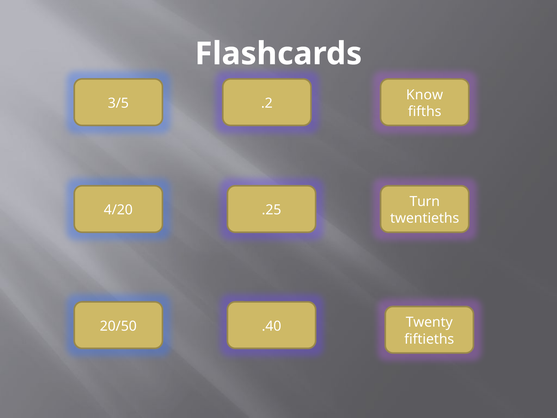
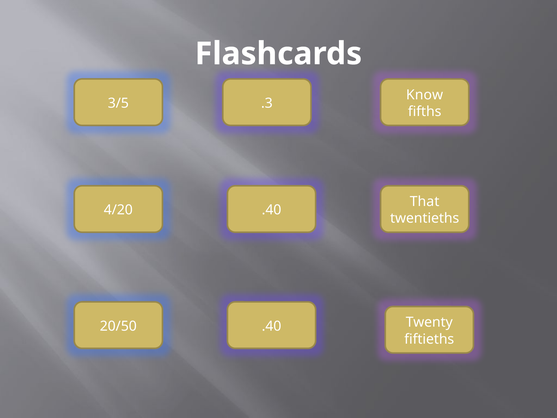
.2: .2 -> .3
Turn: Turn -> That
.25 at (272, 210): .25 -> .40
